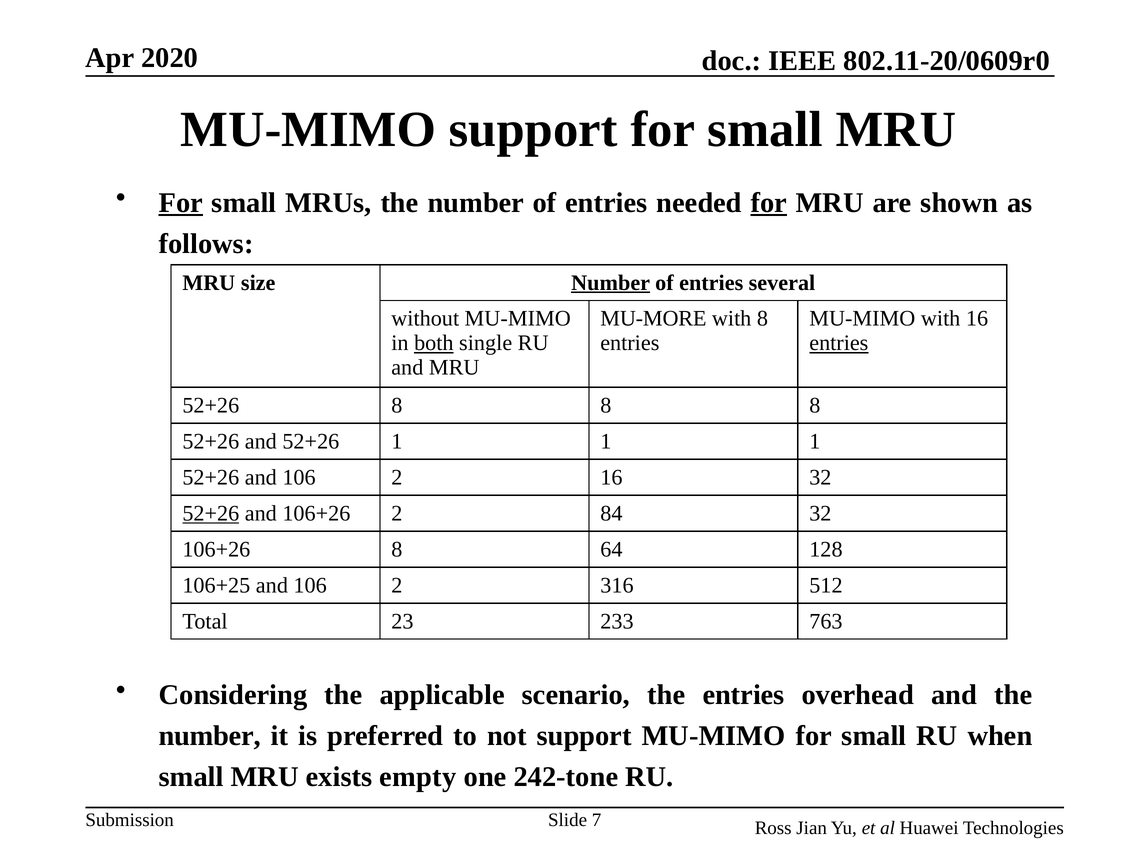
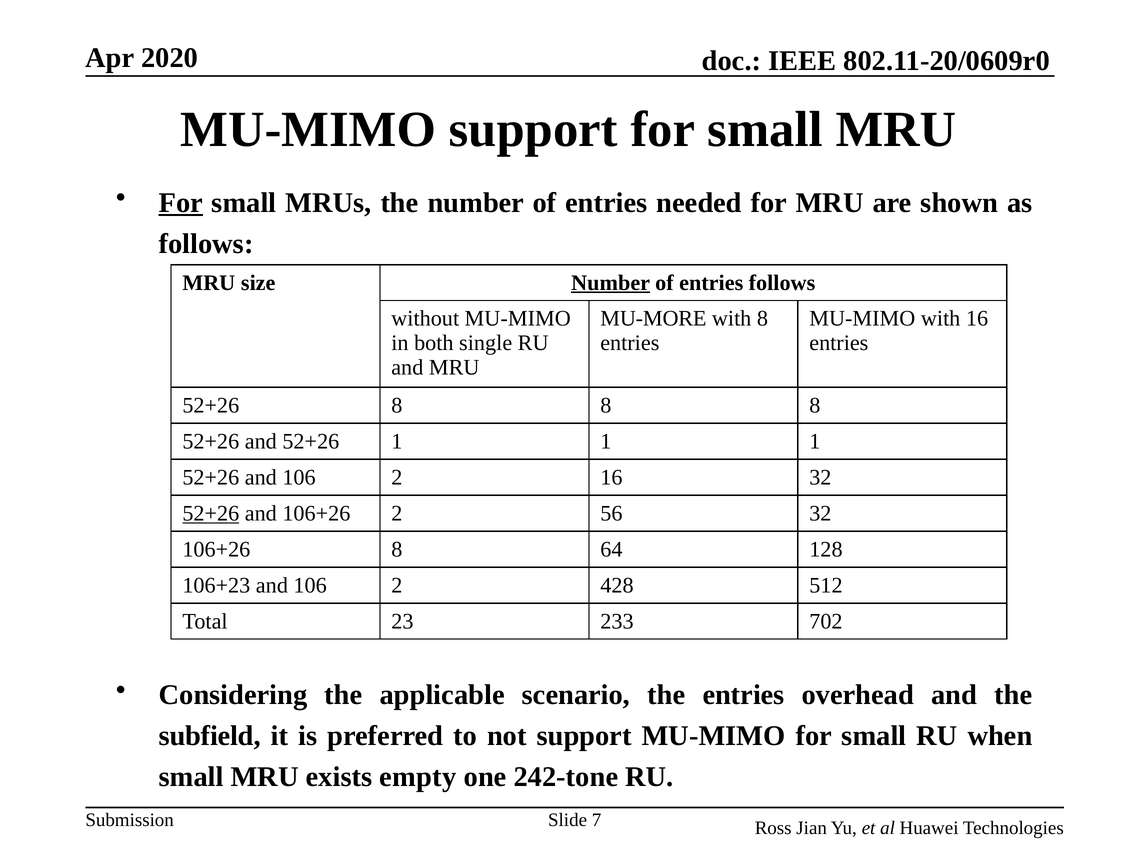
for at (769, 203) underline: present -> none
entries several: several -> follows
both underline: present -> none
entries at (839, 343) underline: present -> none
84: 84 -> 56
106+25: 106+25 -> 106+23
316: 316 -> 428
763: 763 -> 702
number at (210, 736): number -> subfield
